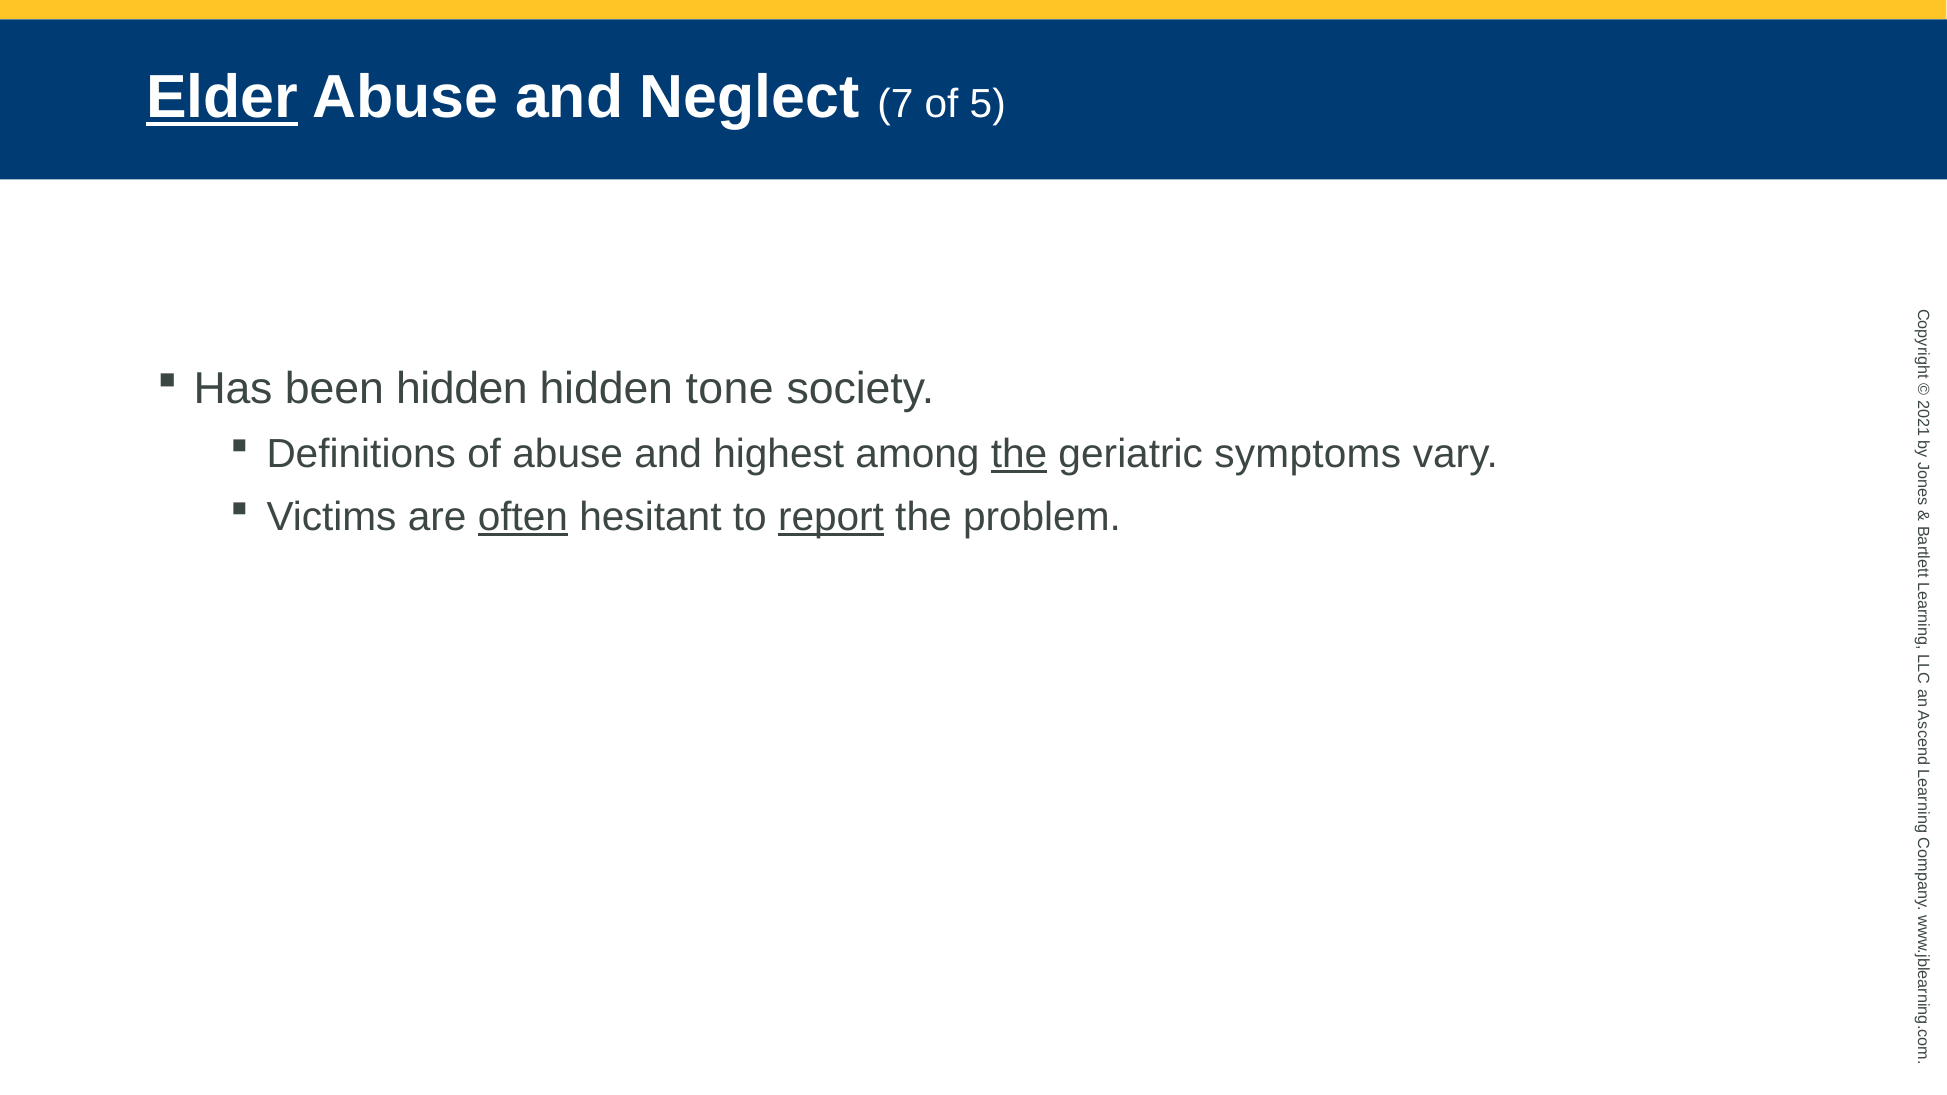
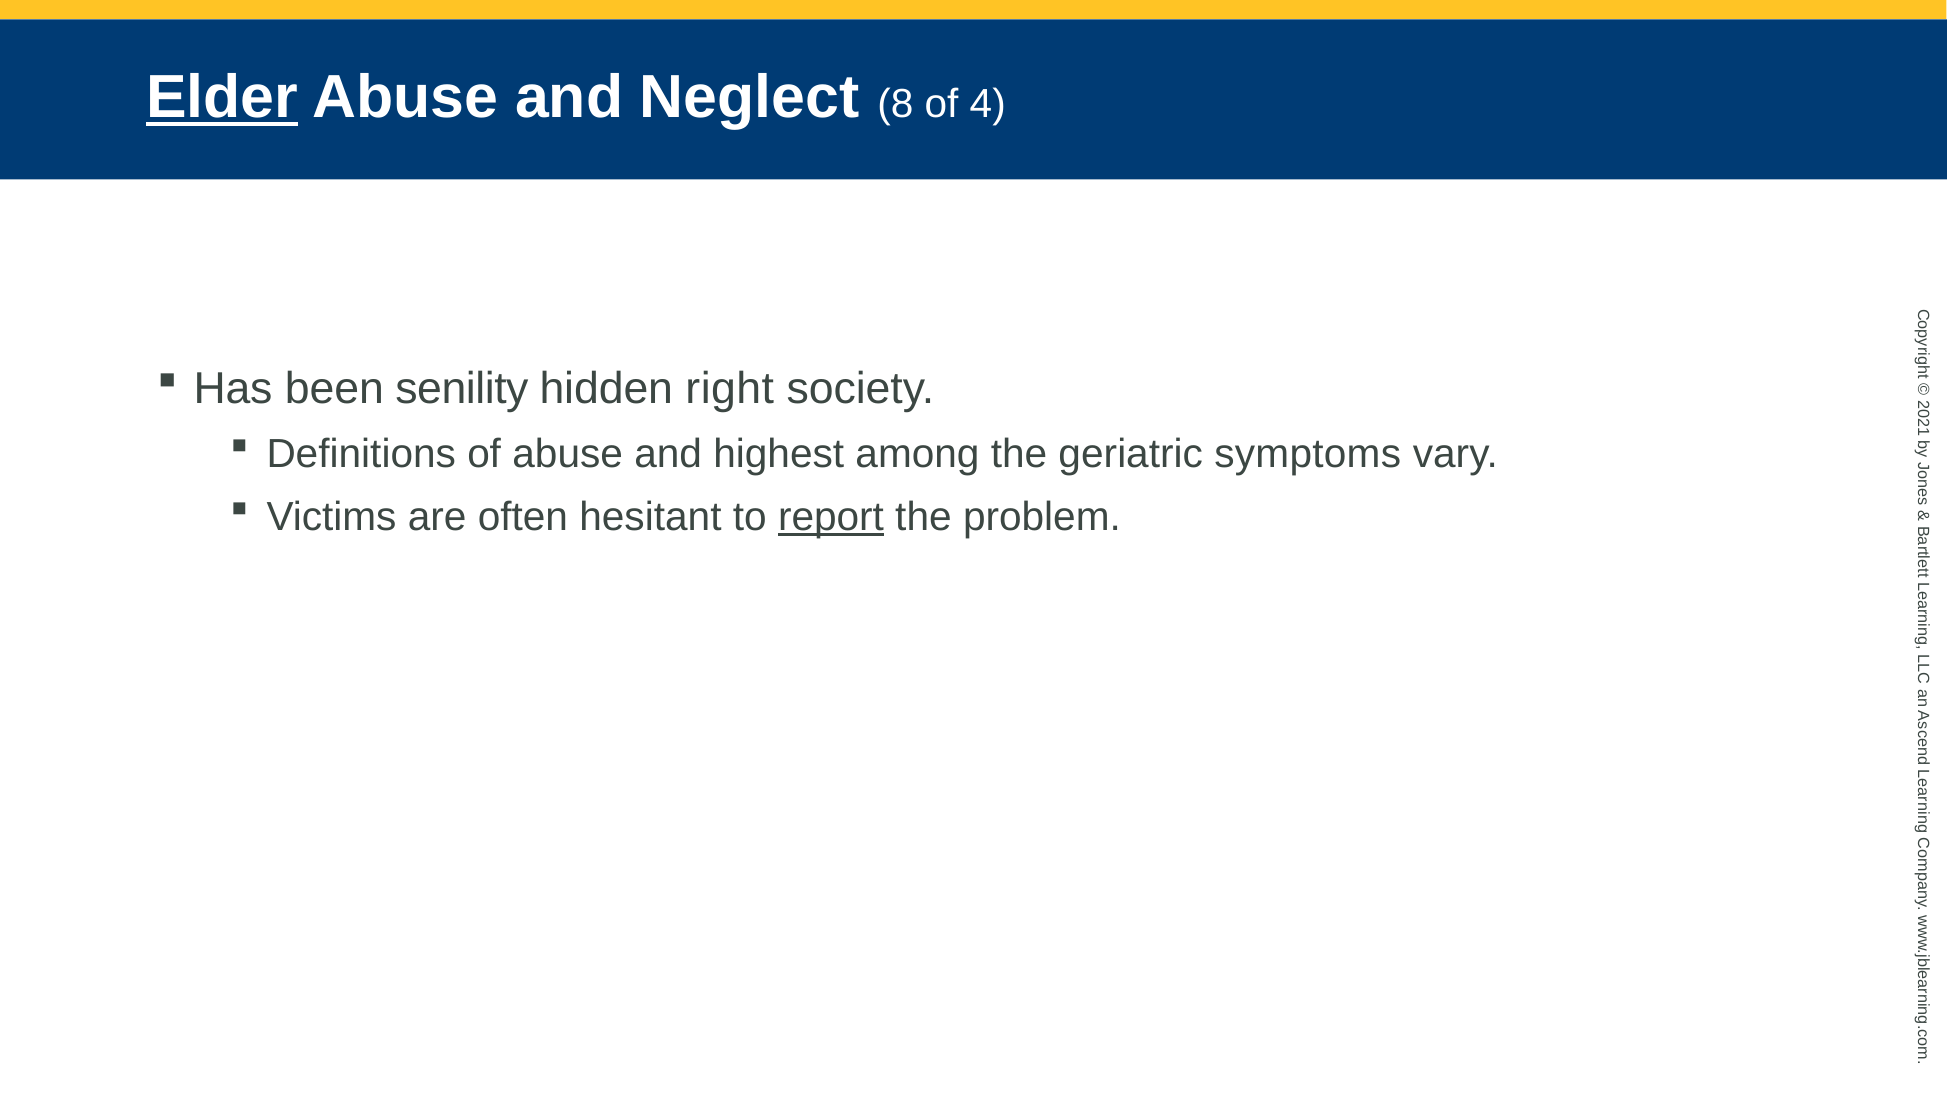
7: 7 -> 8
5: 5 -> 4
been hidden: hidden -> senility
tone: tone -> right
the at (1019, 454) underline: present -> none
often underline: present -> none
